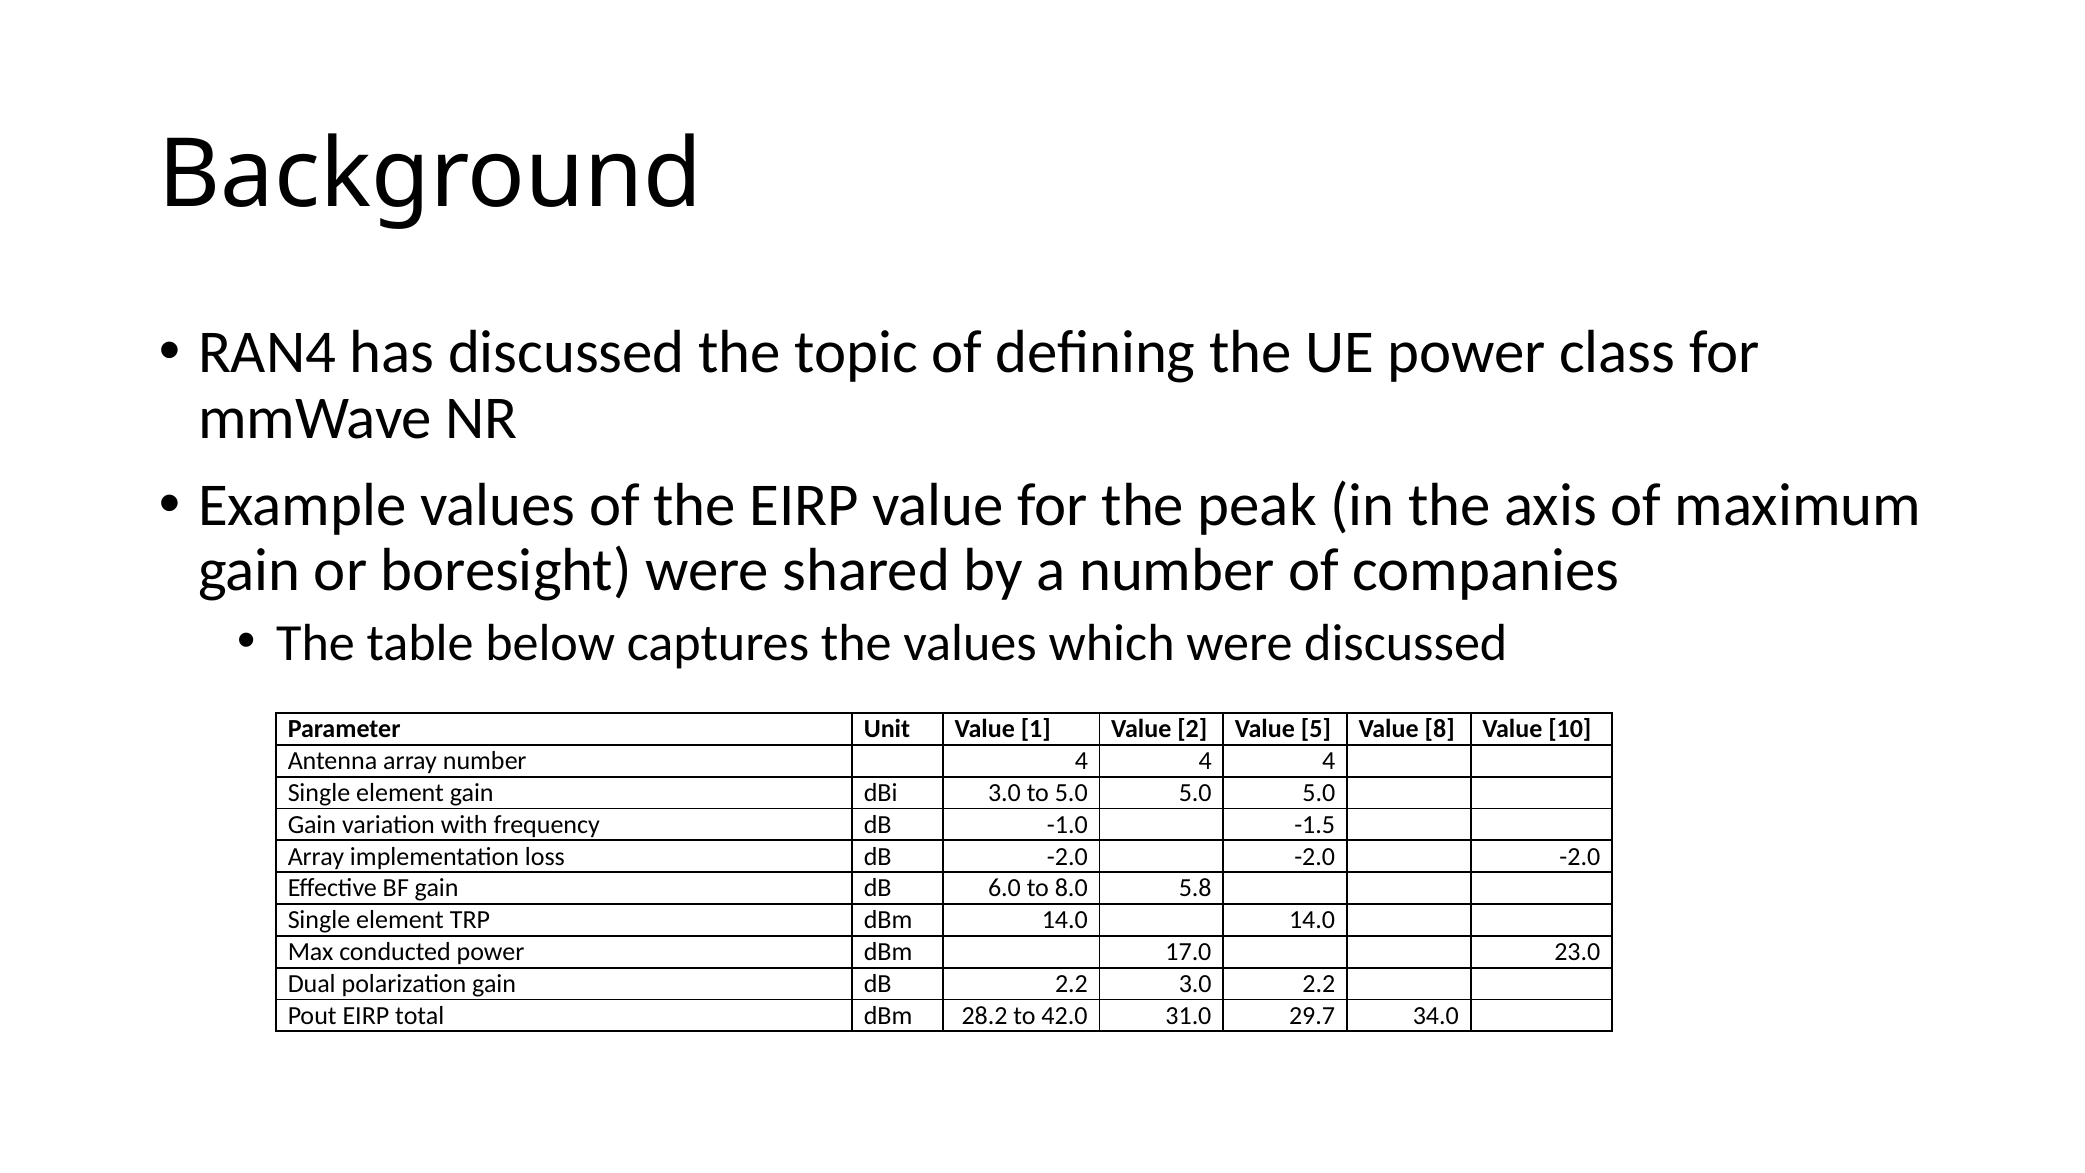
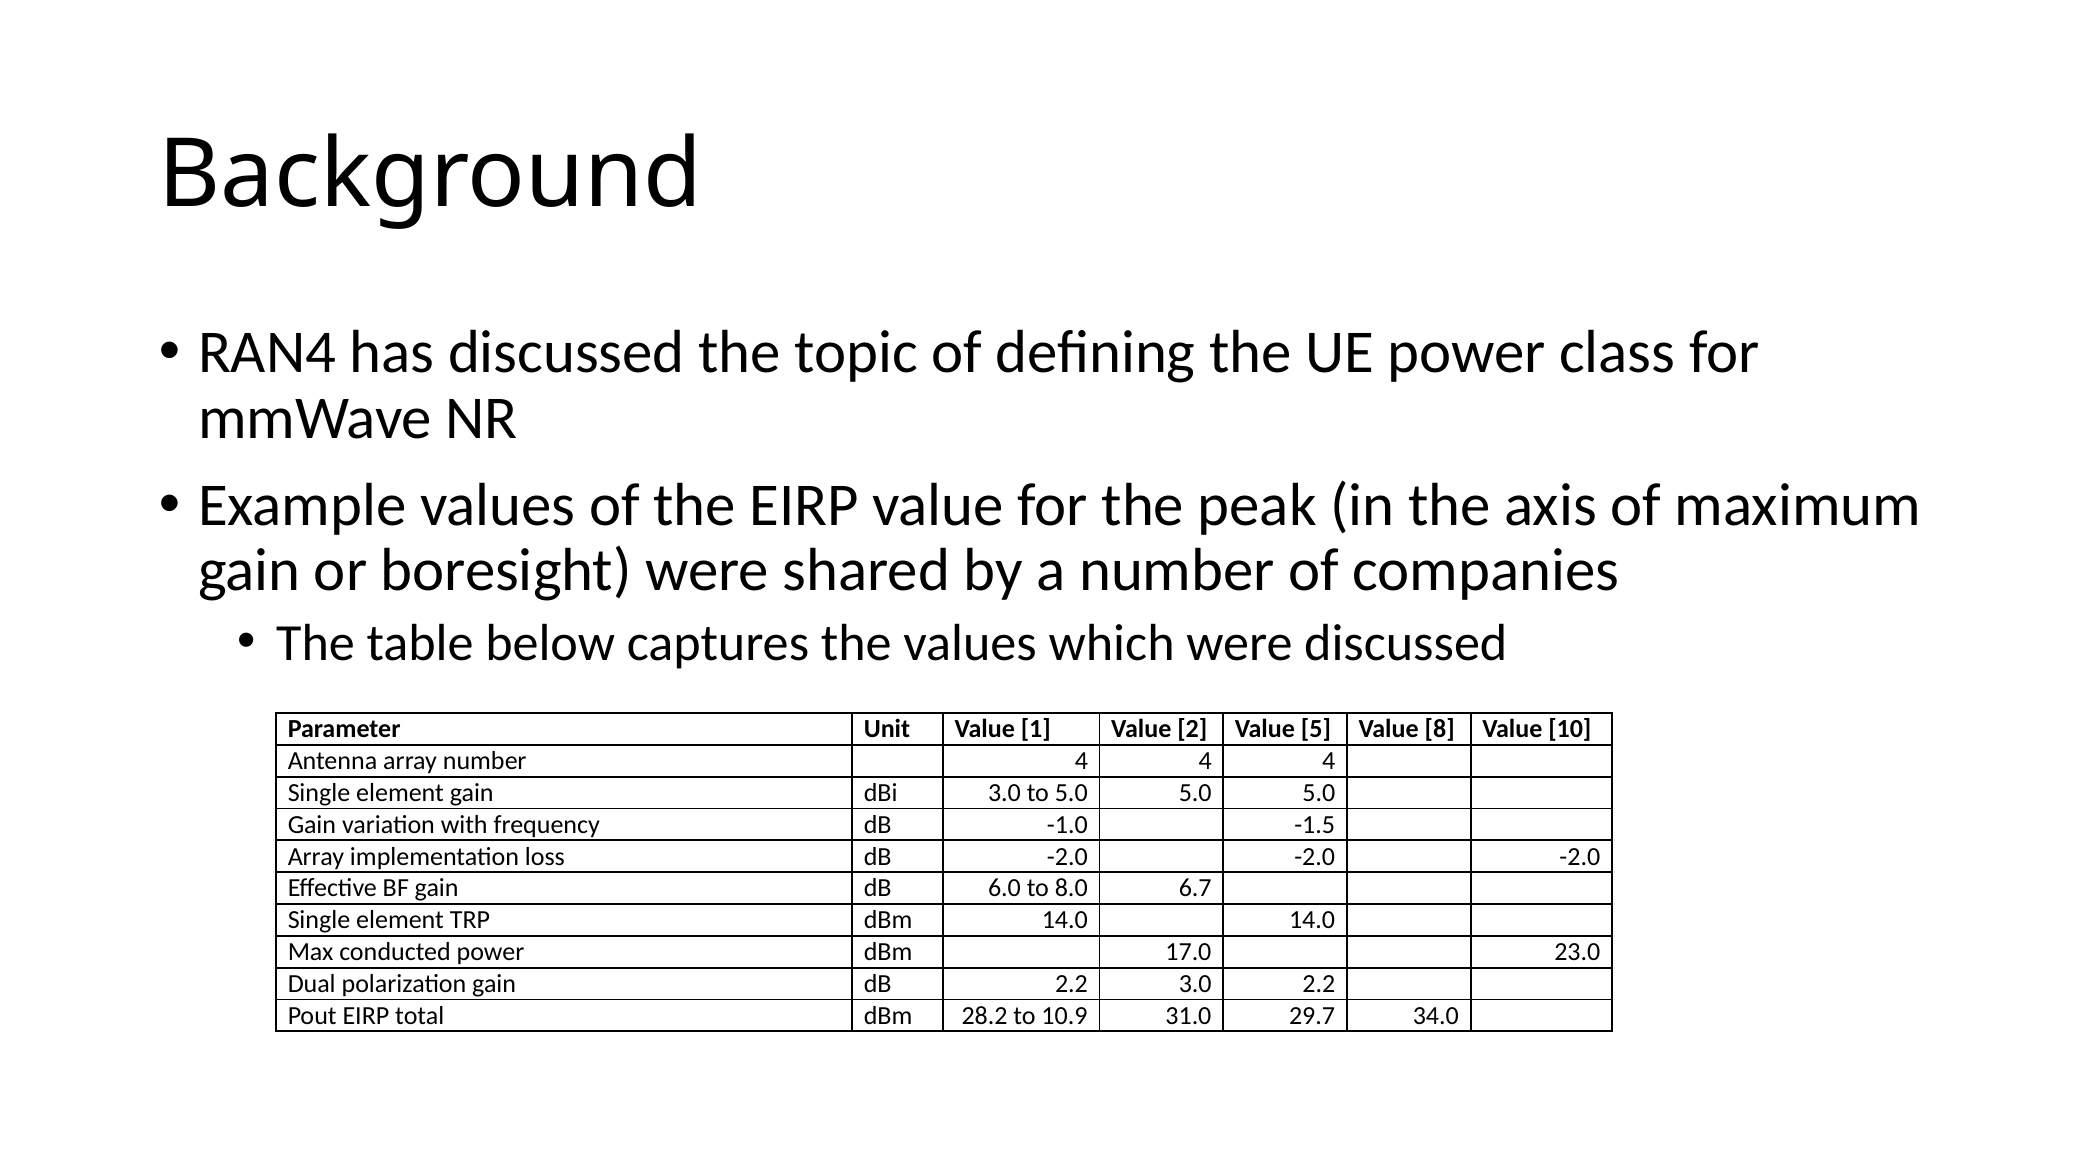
5.8: 5.8 -> 6.7
42.0: 42.0 -> 10.9
